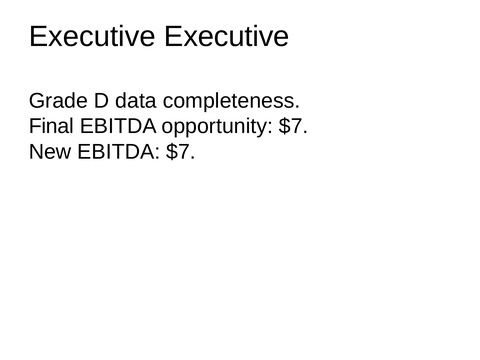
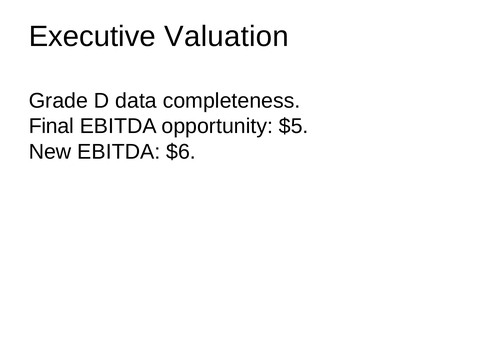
Executive Executive: Executive -> Valuation
opportunity $7: $7 -> $5
EBITDA $7: $7 -> $6
